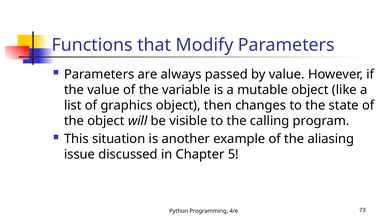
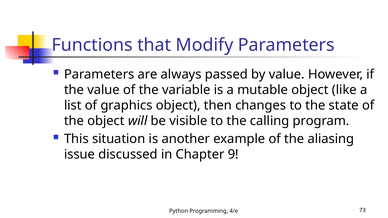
5: 5 -> 9
